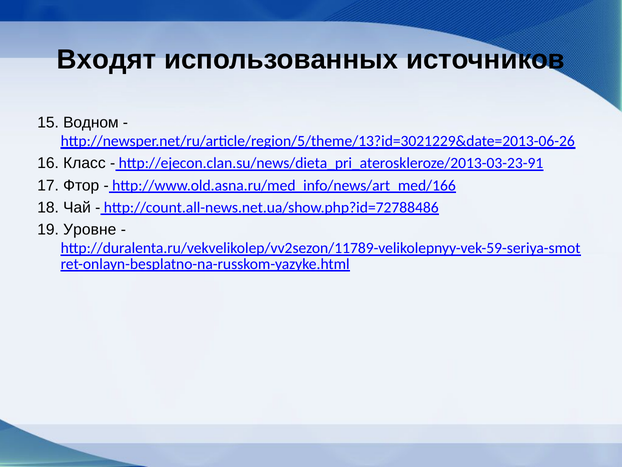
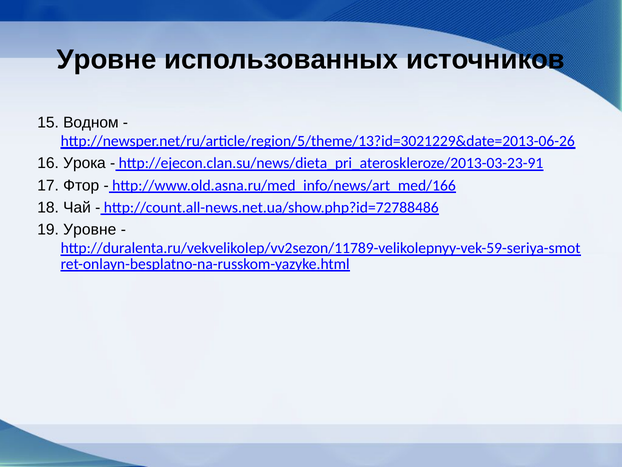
Входят at (106, 59): Входят -> Уровне
Класс: Класс -> Урока
